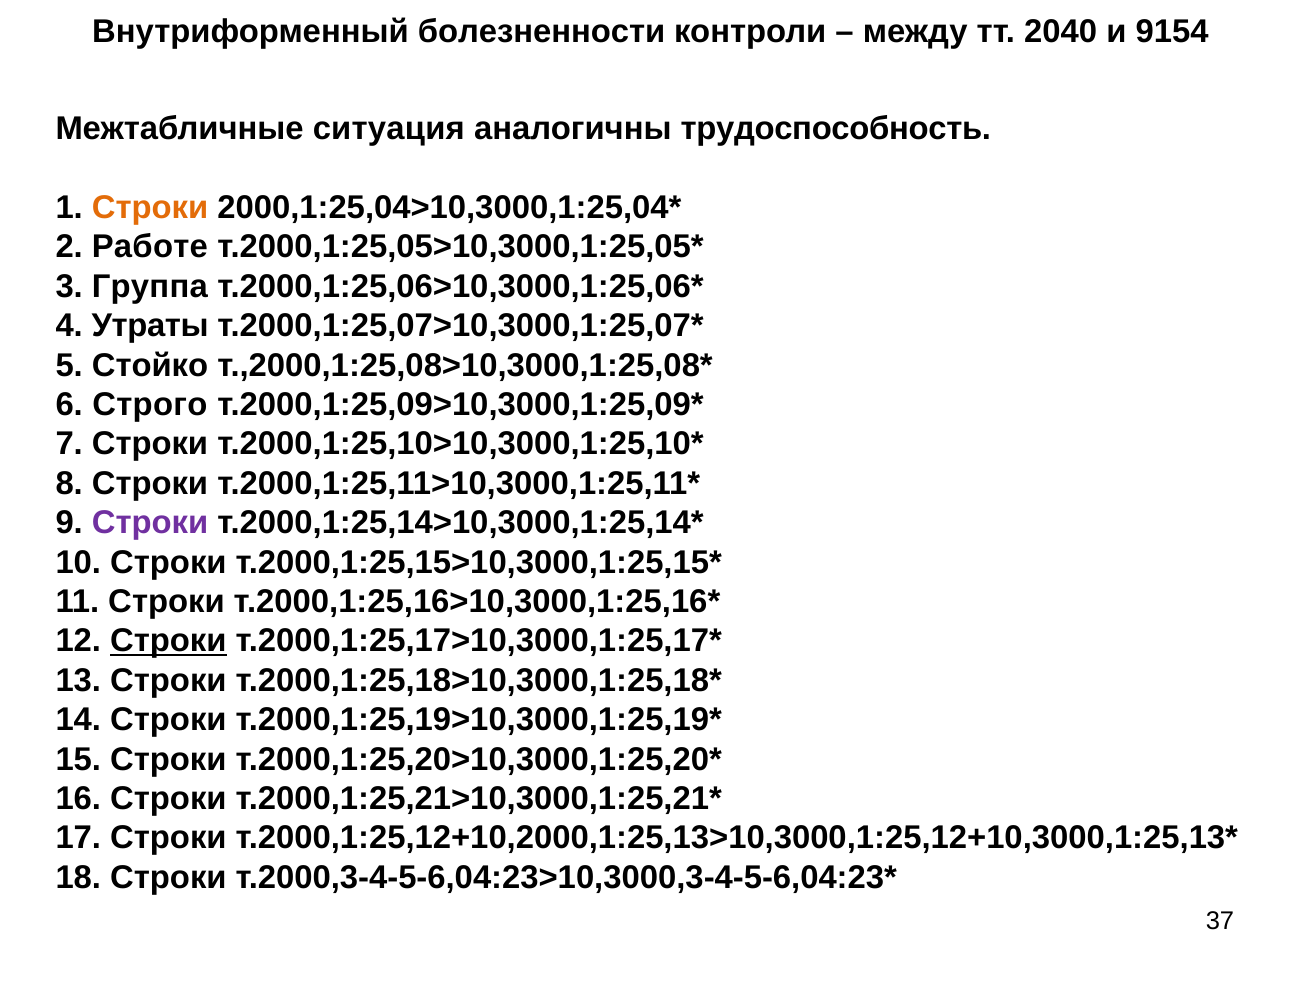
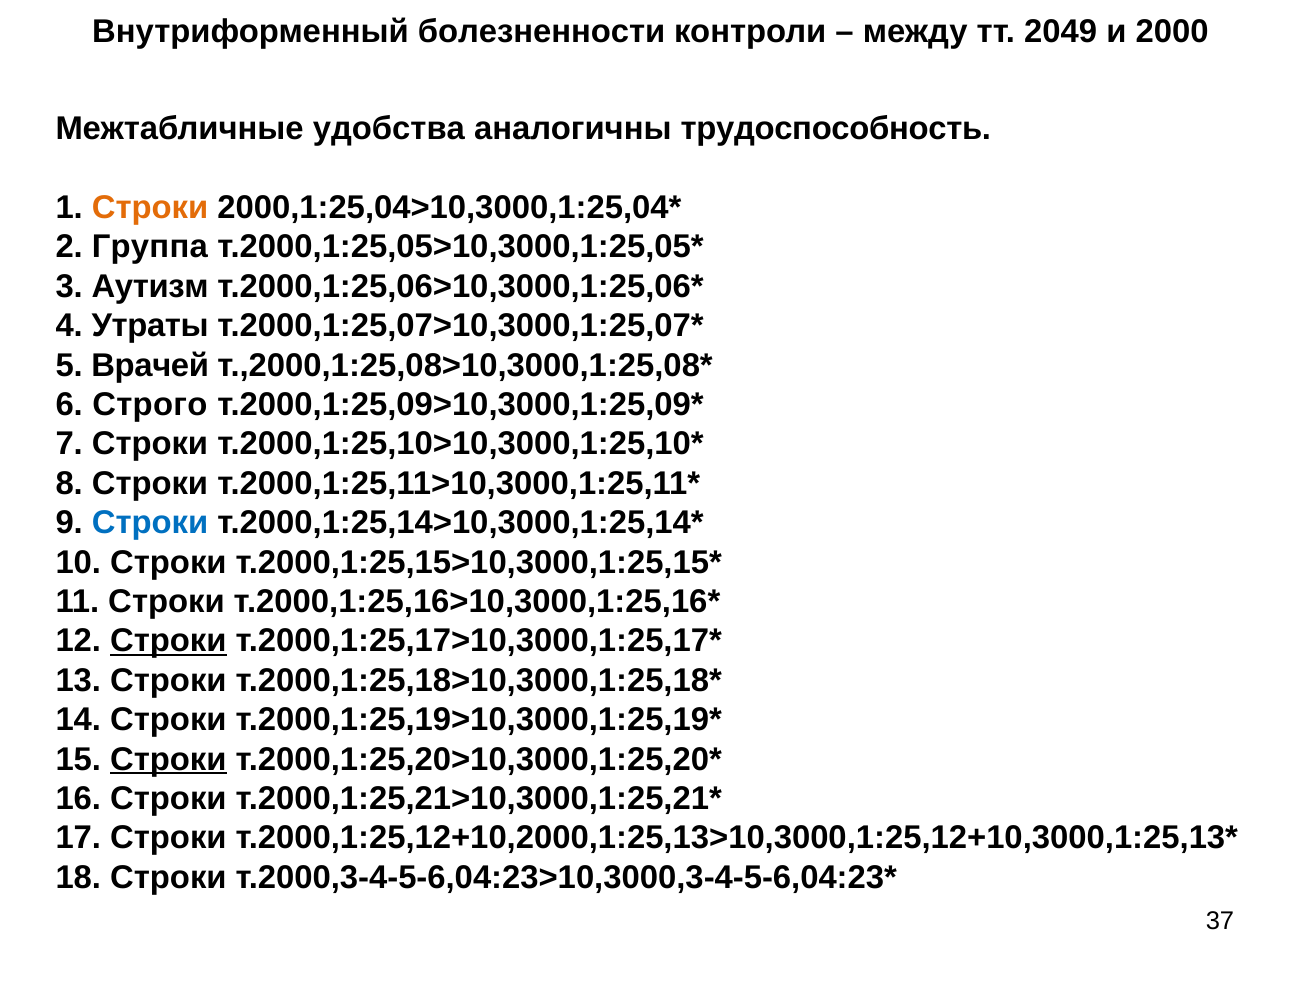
2040: 2040 -> 2049
9154: 9154 -> 2000
ситуация: ситуация -> удобства
Работе: Работе -> Группа
Группа: Группа -> Аутизм
Стойко: Стойко -> Врачей
Строки at (150, 523) colour: purple -> blue
Строки at (168, 759) underline: none -> present
